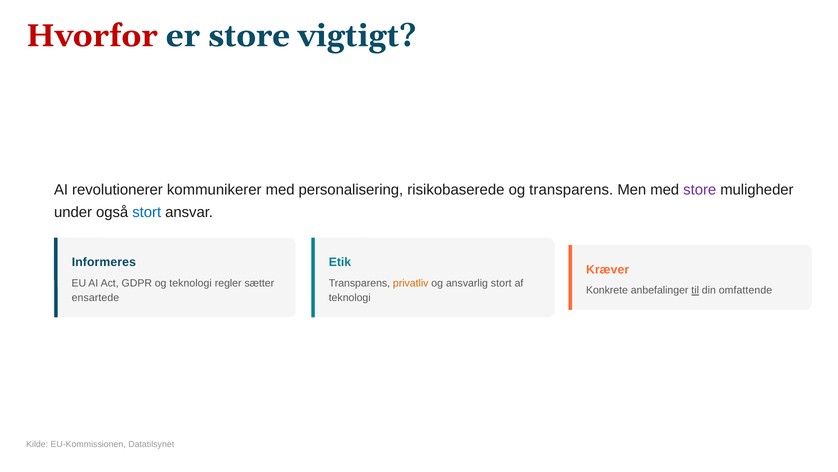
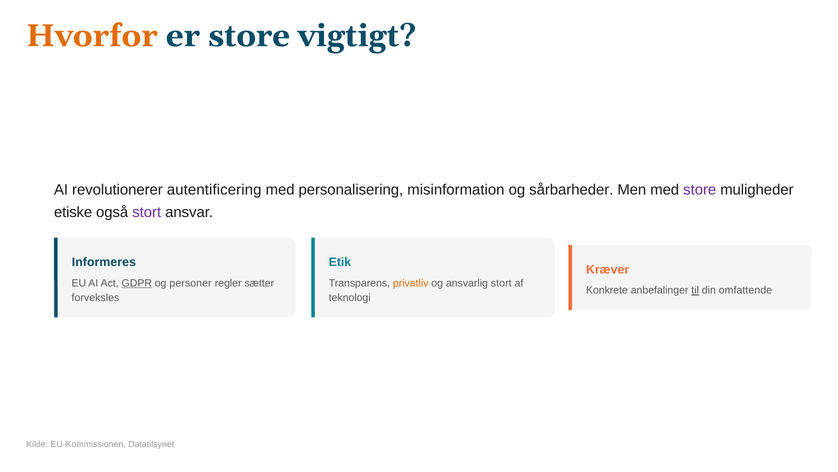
Hvorfor colour: red -> orange
kommunikerer: kommunikerer -> autentificering
risikobaserede: risikobaserede -> misinformation
og transparens: transparens -> sårbarheder
under: under -> etiske
stort at (147, 212) colour: blue -> purple
GDPR underline: none -> present
og teknologi: teknologi -> personer
ensartede: ensartede -> forveksles
